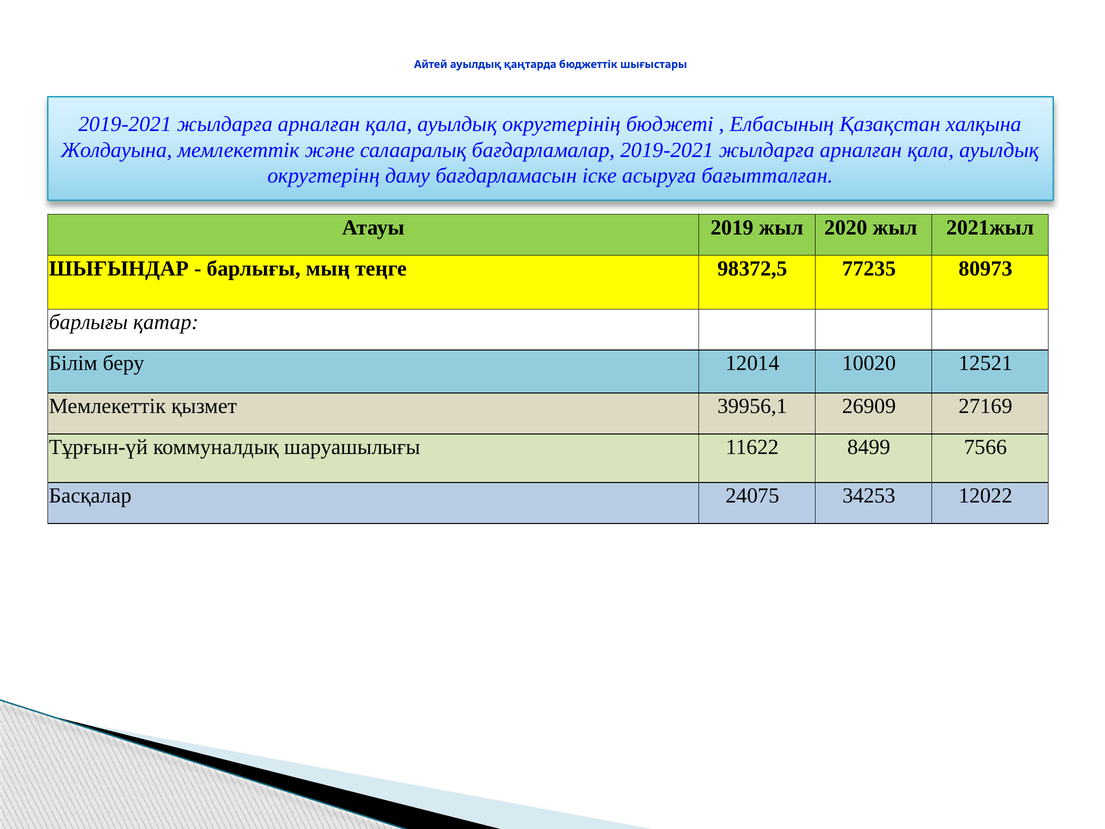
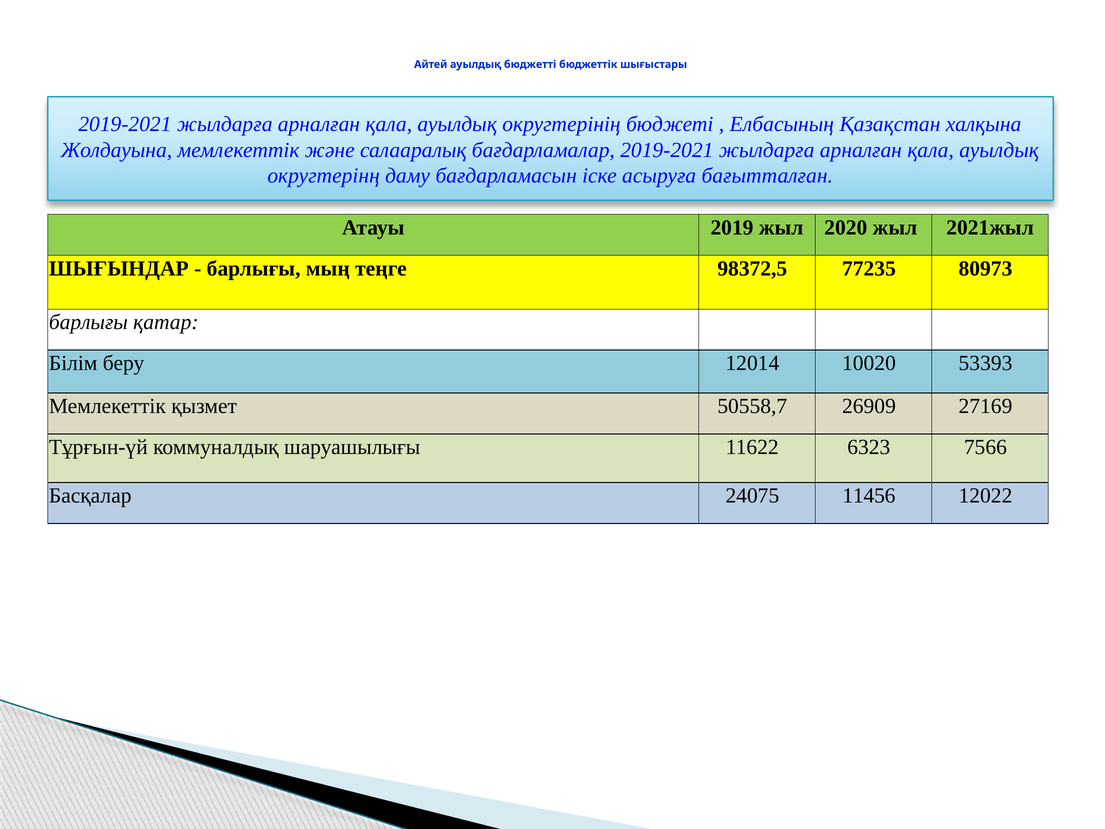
қаңтарда: қаңтарда -> бюджетті
12521: 12521 -> 53393
39956,1: 39956,1 -> 50558,7
8499: 8499 -> 6323
34253: 34253 -> 11456
